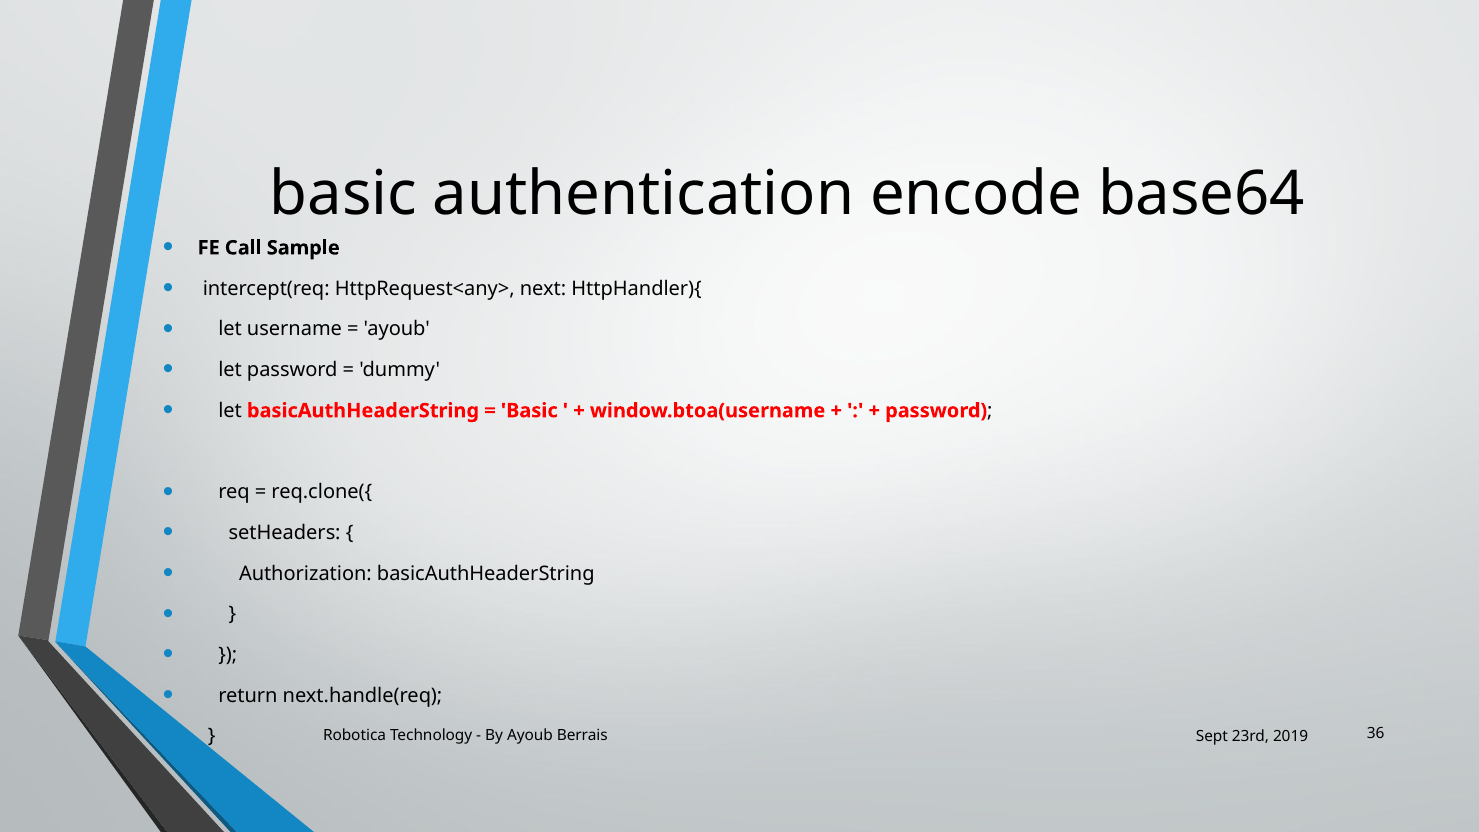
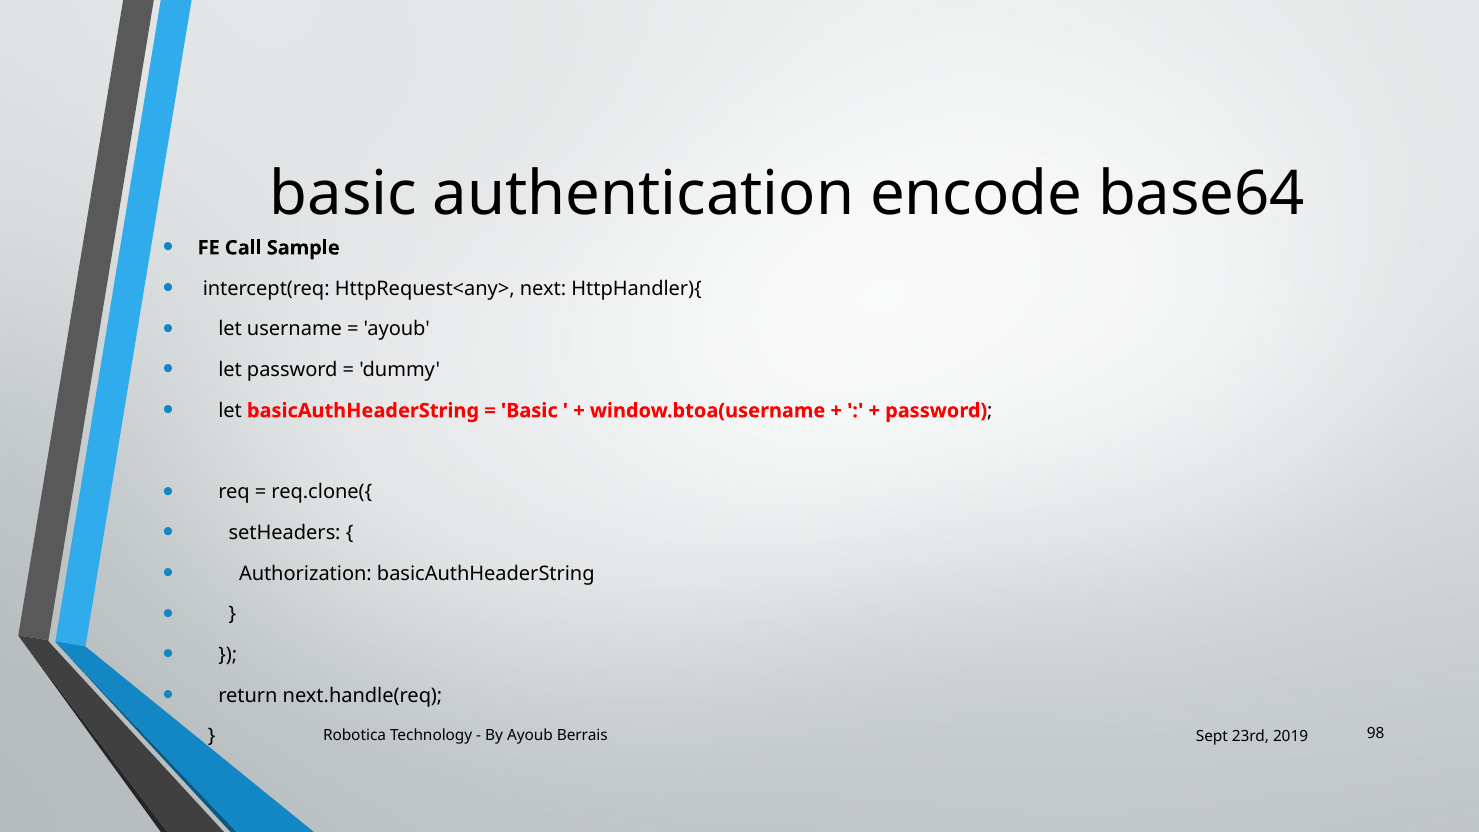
36: 36 -> 98
